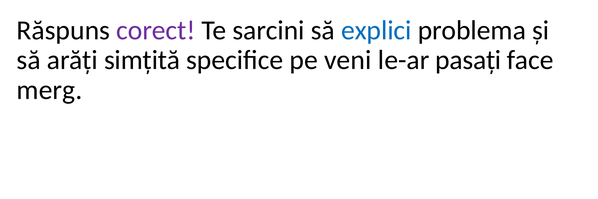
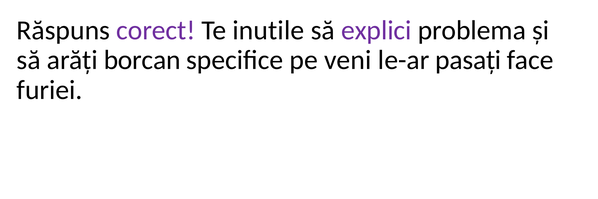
sarcini: sarcini -> inutile
explici colour: blue -> purple
simțită: simțită -> borcan
merg: merg -> furiei
